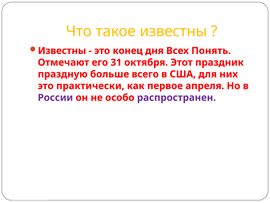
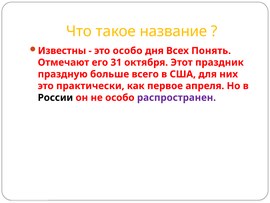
такое известны: известны -> название
это конец: конец -> особо
России colour: purple -> black
